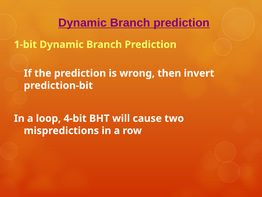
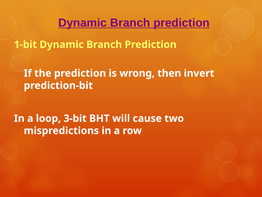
4-bit: 4-bit -> 3-bit
